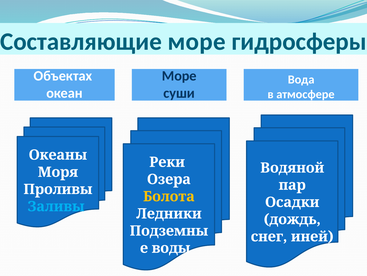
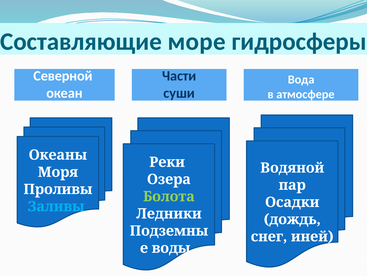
Объектах: Объектах -> Северной
Море at (179, 76): Море -> Части
Болота colour: yellow -> light green
